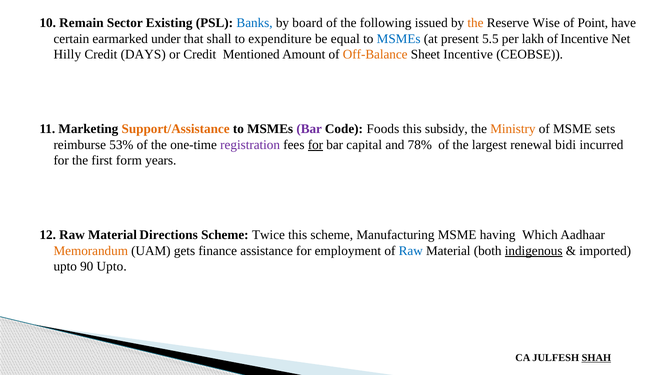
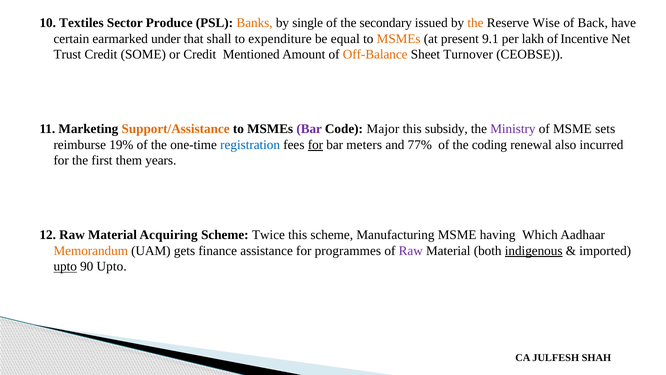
Remain: Remain -> Textiles
Existing: Existing -> Produce
Banks colour: blue -> orange
board: board -> single
following: following -> secondary
Point: Point -> Back
MSMEs at (399, 39) colour: blue -> orange
5.5: 5.5 -> 9.1
Hilly: Hilly -> Trust
DAYS: DAYS -> SOME
Sheet Incentive: Incentive -> Turnover
Foods: Foods -> Major
Ministry colour: orange -> purple
53%: 53% -> 19%
registration colour: purple -> blue
capital: capital -> meters
78%: 78% -> 77%
largest: largest -> coding
bidi: bidi -> also
form: form -> them
Directions: Directions -> Acquiring
employment: employment -> programmes
Raw at (411, 250) colour: blue -> purple
upto at (65, 266) underline: none -> present
SHAH underline: present -> none
